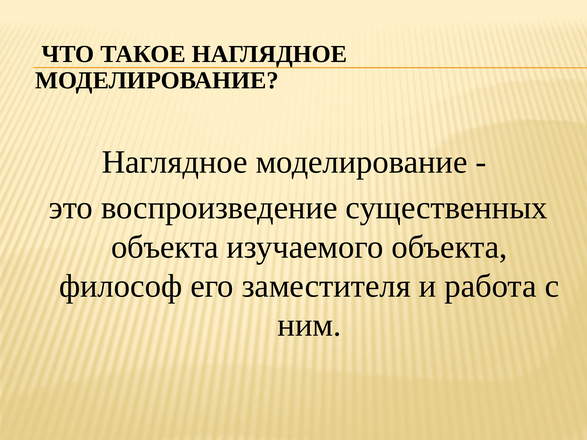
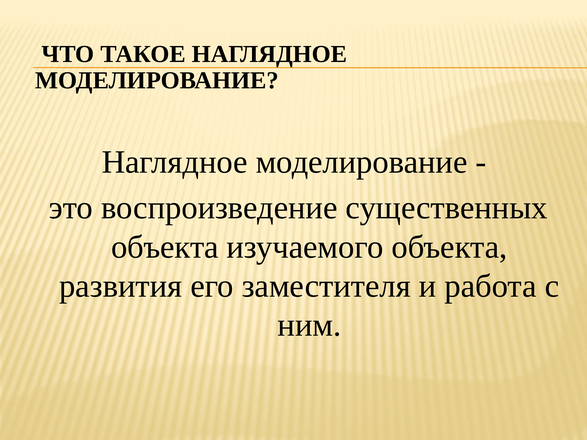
философ: философ -> развития
